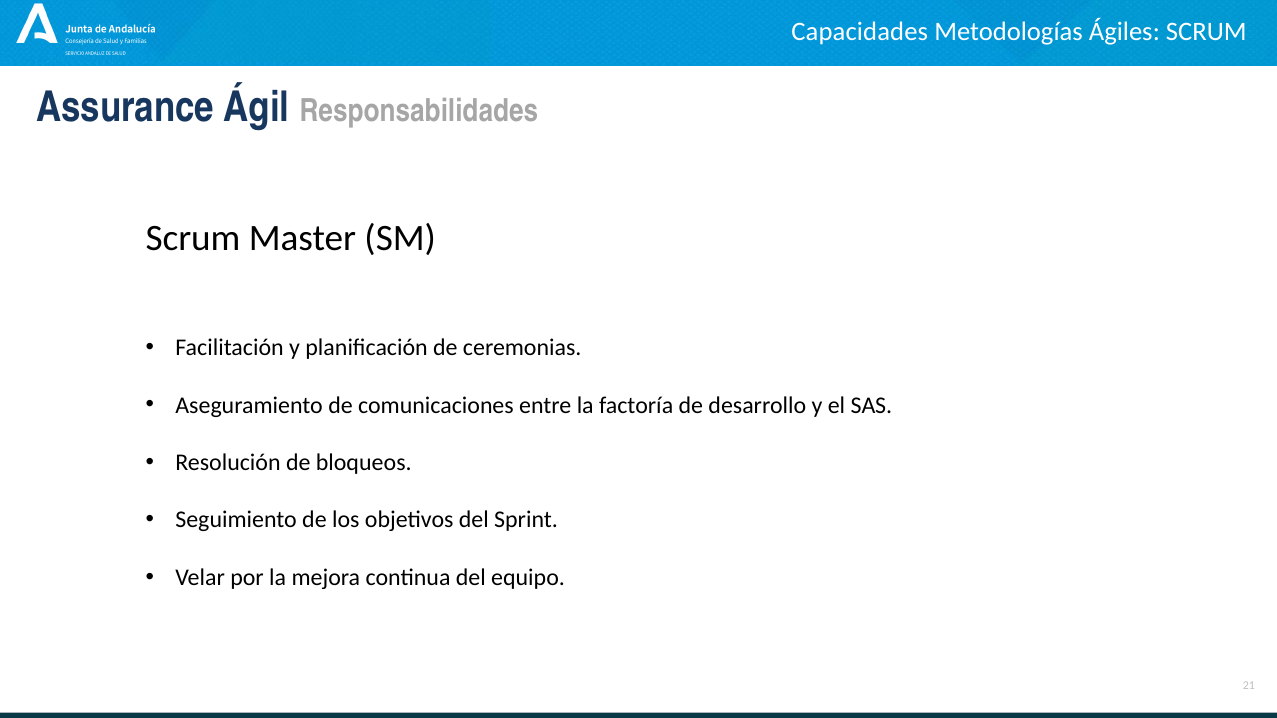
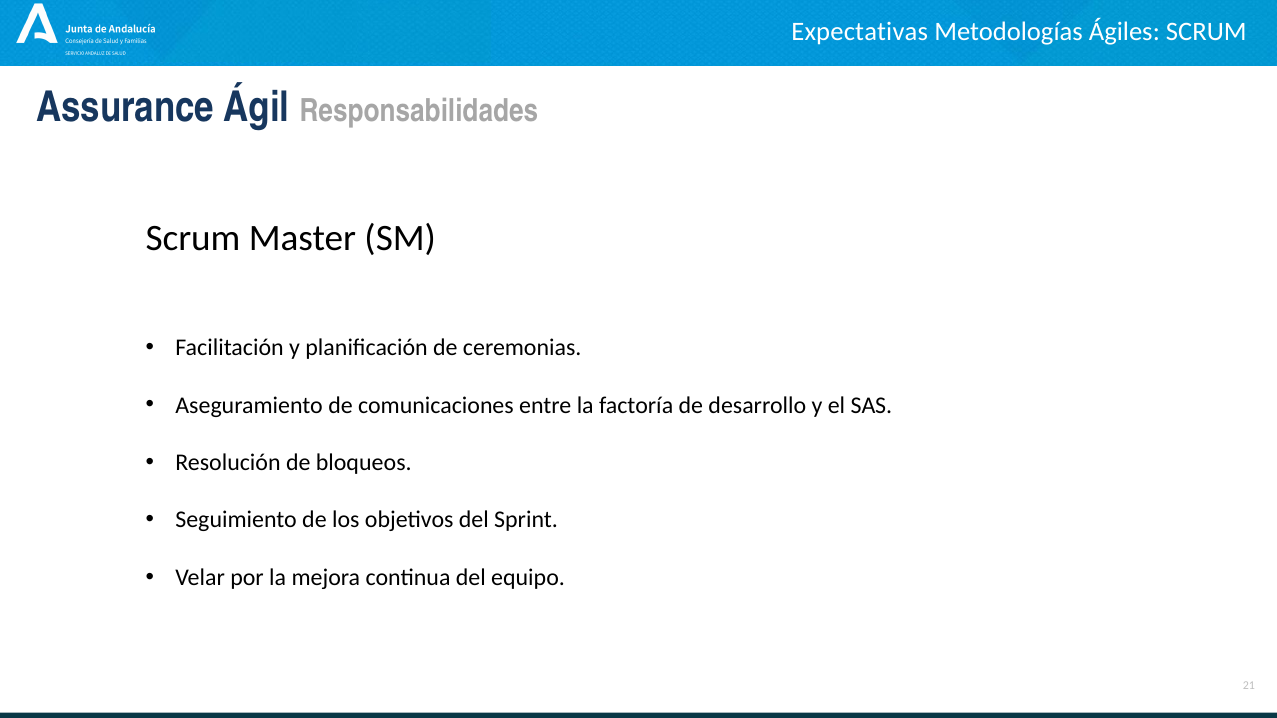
Capacidades: Capacidades -> Expectativas
